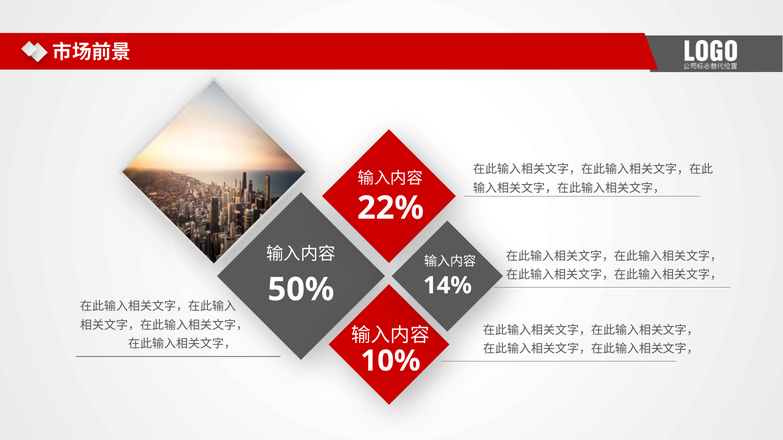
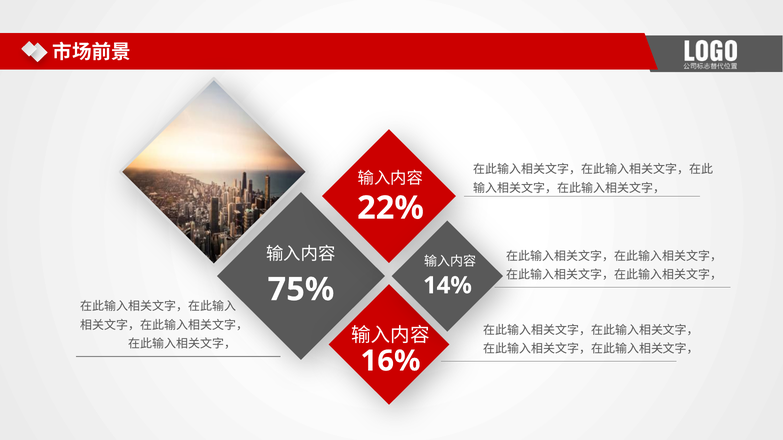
50%: 50% -> 75%
10%: 10% -> 16%
